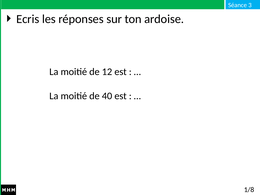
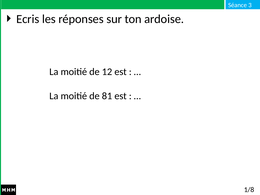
40: 40 -> 81
